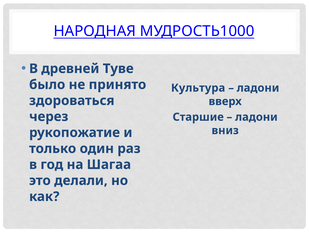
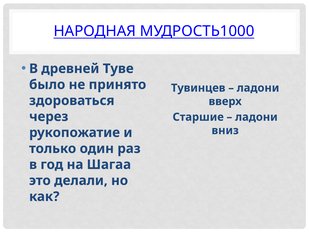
Культура: Культура -> Тувинцев
